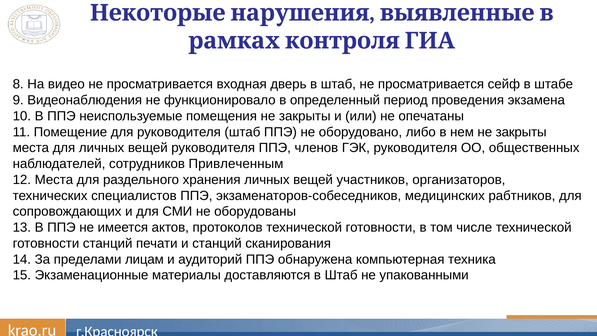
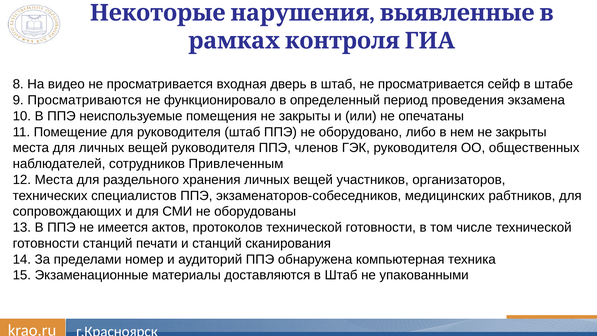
Видеонаблюдения: Видеонаблюдения -> Просматриваются
лицам: лицам -> номер
